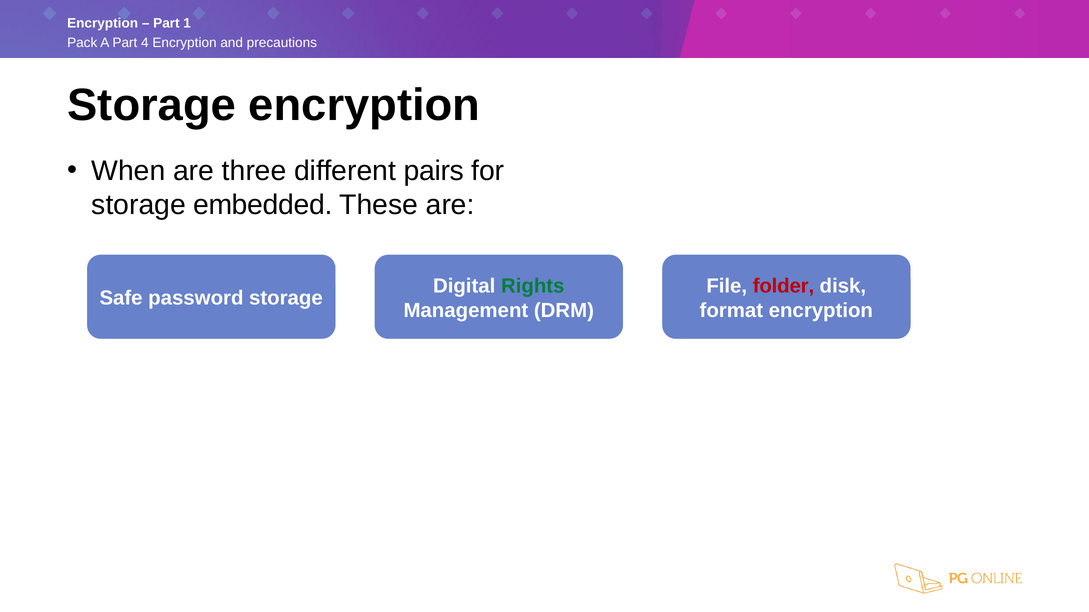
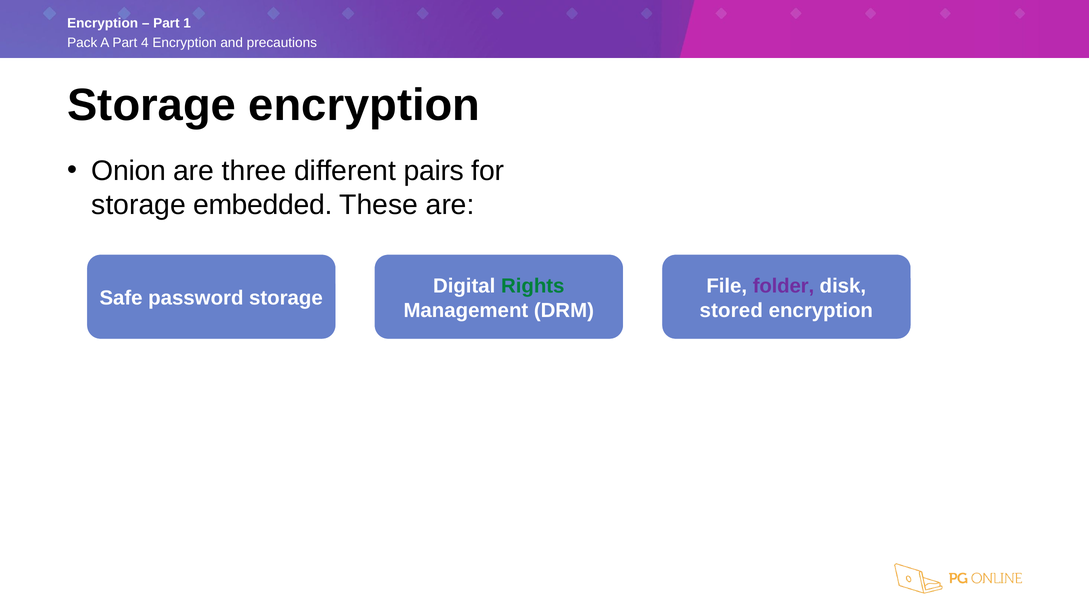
When: When -> Onion
folder colour: red -> purple
format: format -> stored
